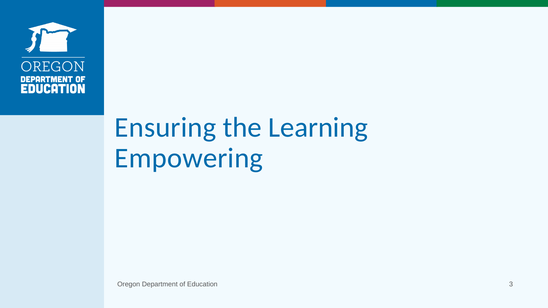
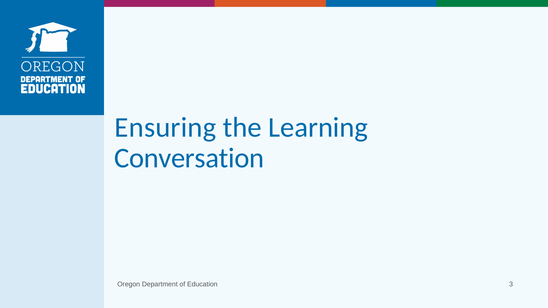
Empowering: Empowering -> Conversation
